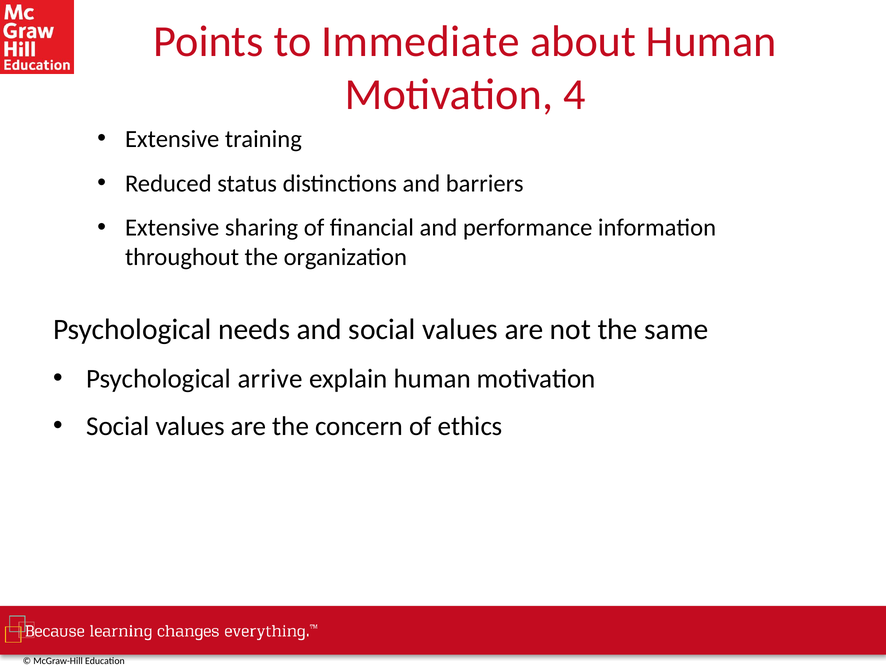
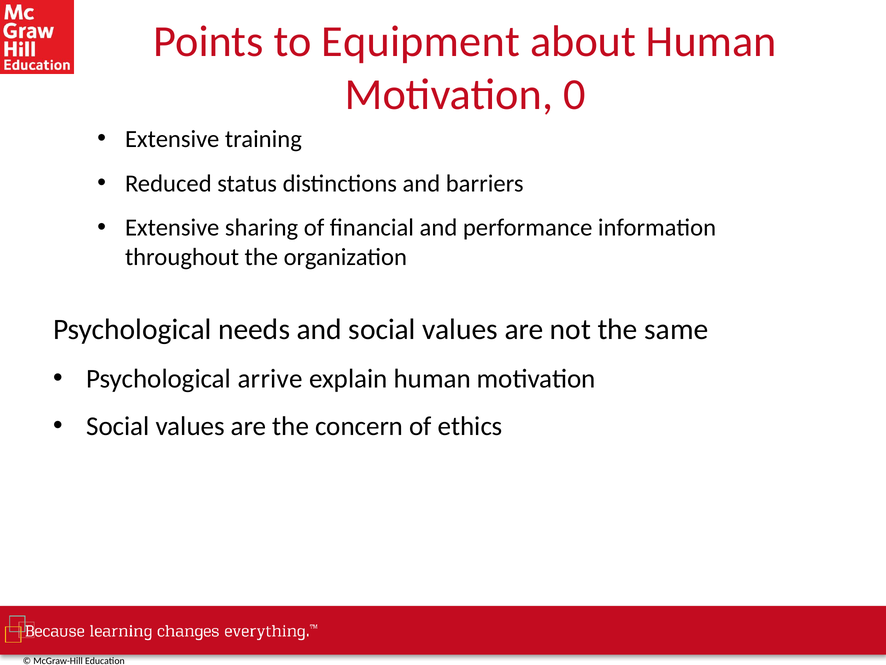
Immediate: Immediate -> Equipment
4: 4 -> 0
